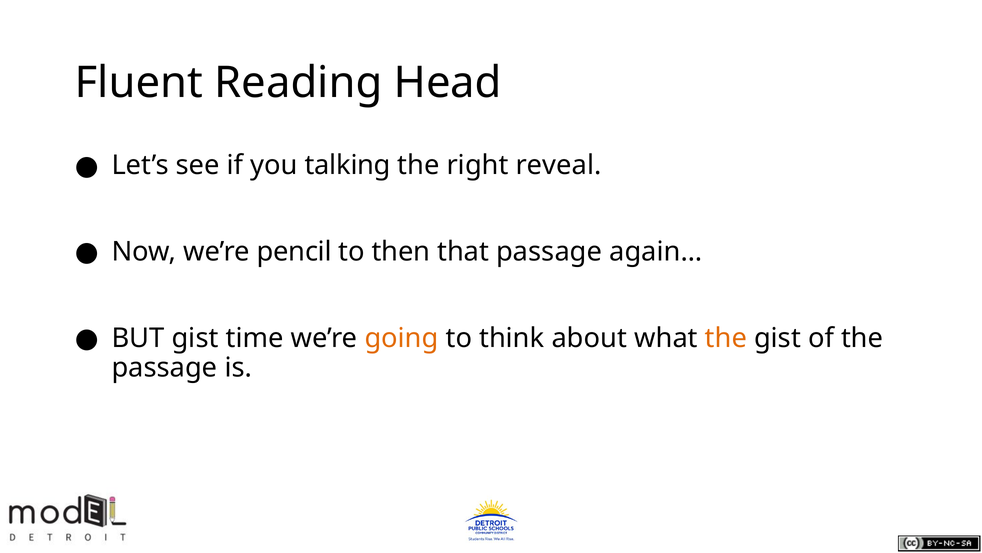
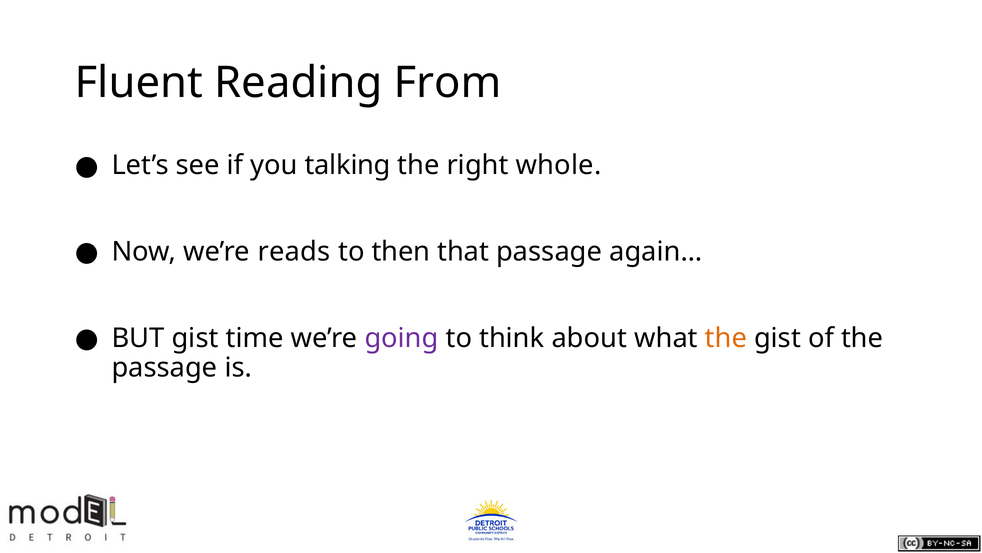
Head: Head -> From
reveal: reveal -> whole
pencil: pencil -> reads
going colour: orange -> purple
